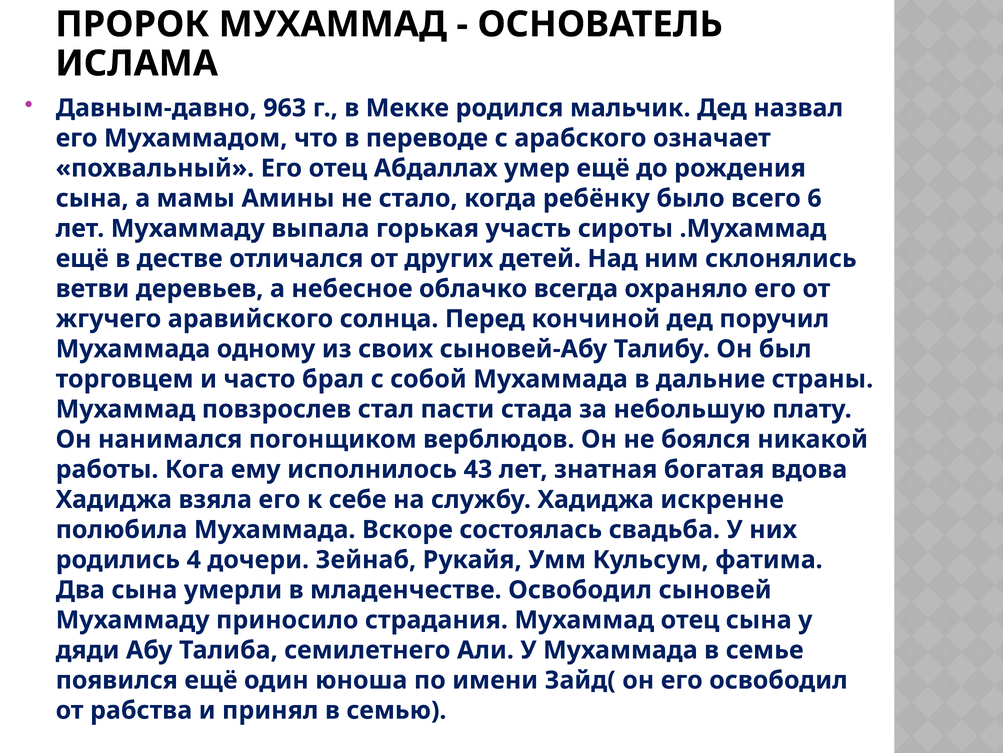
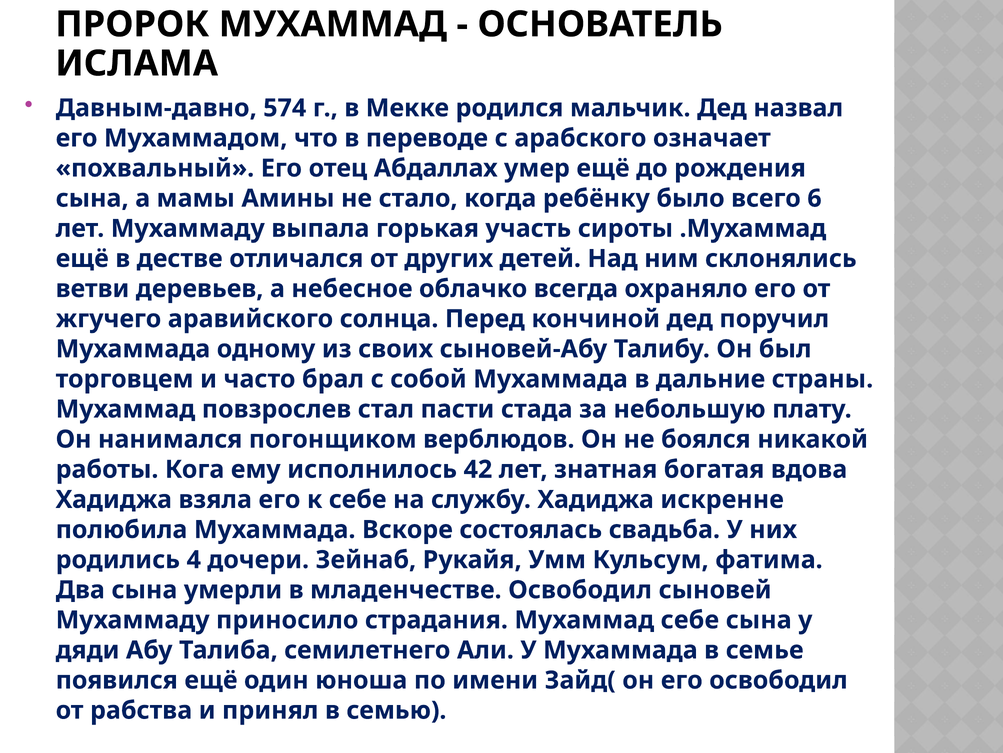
963: 963 -> 574
43: 43 -> 42
Мухаммад отец: отец -> себе
